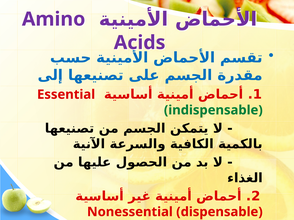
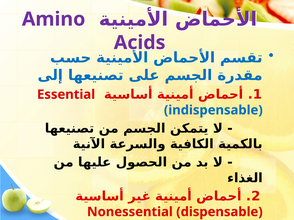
indispensable colour: green -> blue
